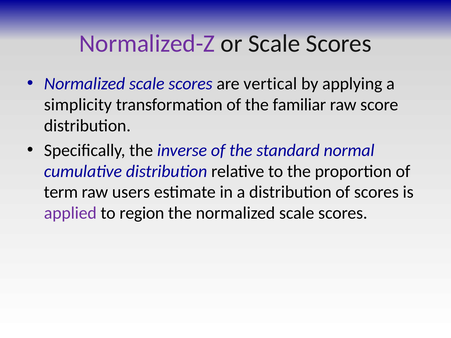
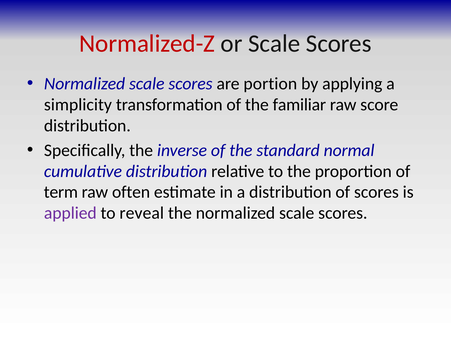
Normalized-Z colour: purple -> red
vertical: vertical -> portion
users: users -> often
region: region -> reveal
